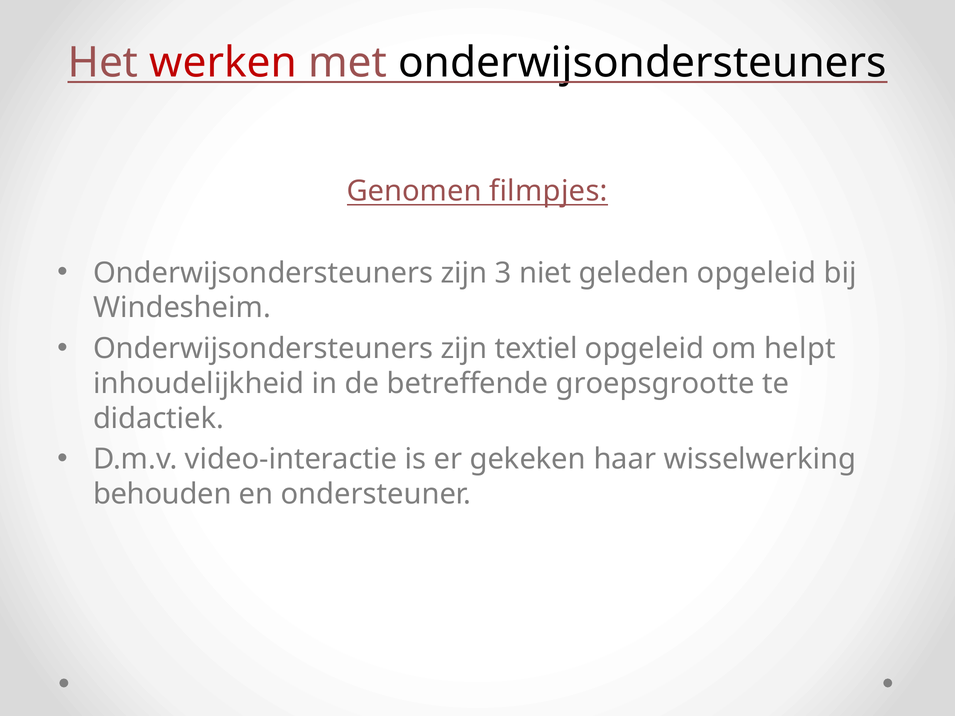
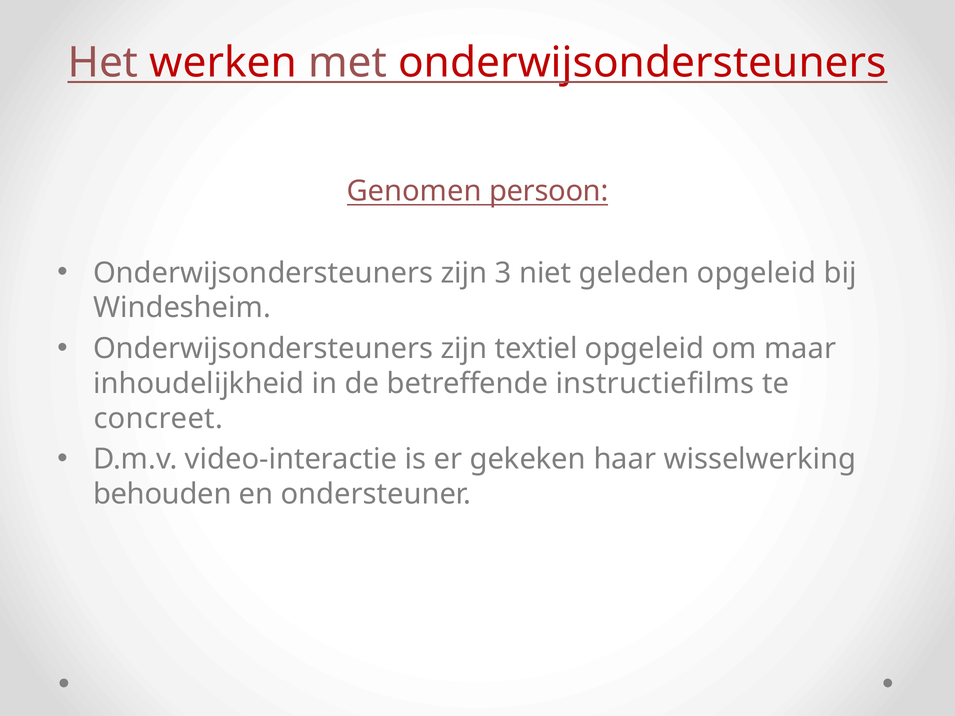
onderwijsondersteuners at (642, 63) colour: black -> red
filmpjes: filmpjes -> persoon
helpt: helpt -> maar
groepsgrootte: groepsgrootte -> instructiefilms
didactiek: didactiek -> concreet
